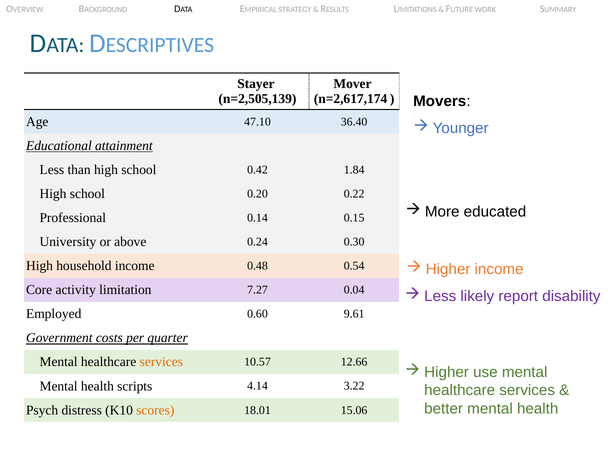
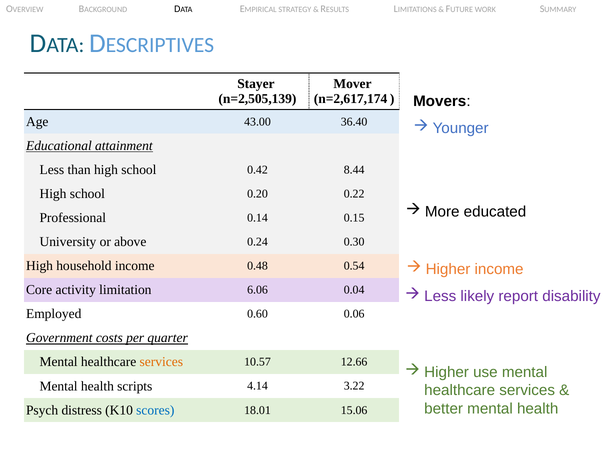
47.10: 47.10 -> 43.00
1.84: 1.84 -> 8.44
7.27: 7.27 -> 6.06
9.61: 9.61 -> 0.06
scores colour: orange -> blue
